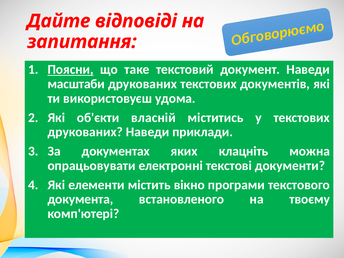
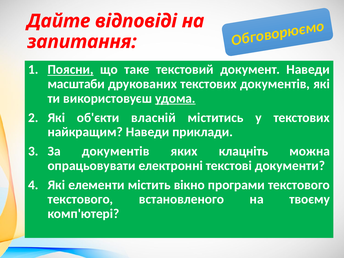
удома underline: none -> present
друкованих at (85, 132): друкованих -> найкращим
За документах: документах -> документів
документа at (80, 199): документа -> текстового
